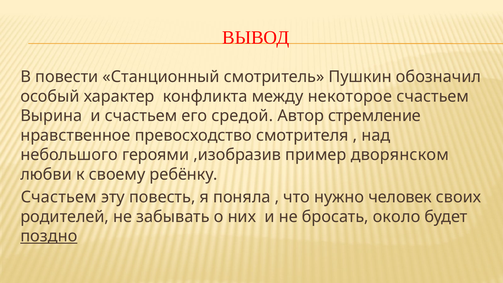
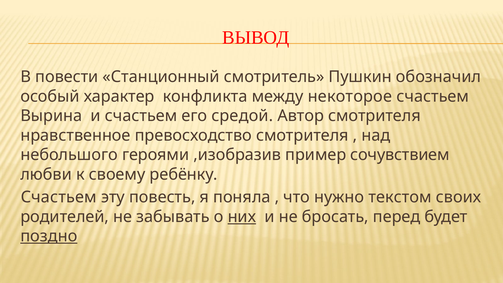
Автор стремление: стремление -> смотрителя
дворянском: дворянском -> сочувствием
человек: человек -> текстом
них underline: none -> present
около: около -> перед
